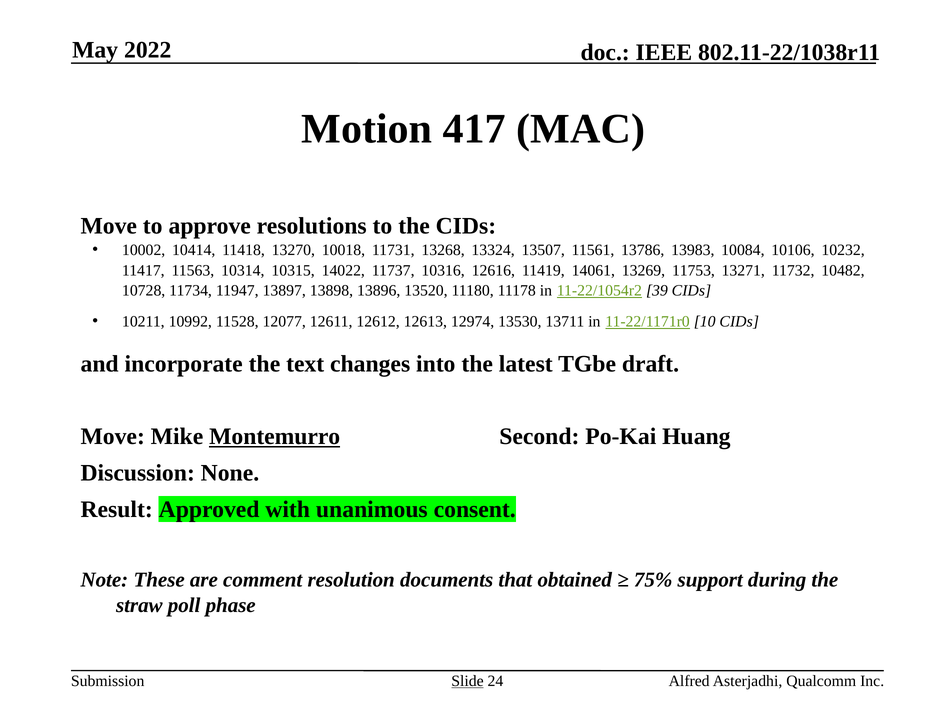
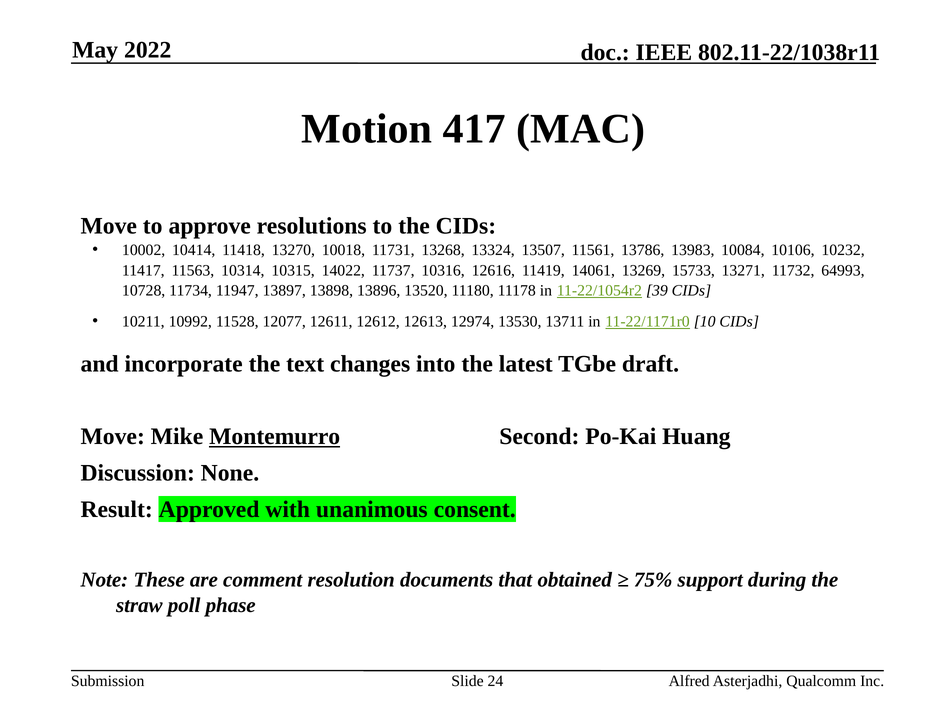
11753: 11753 -> 15733
10482: 10482 -> 64993
Slide underline: present -> none
